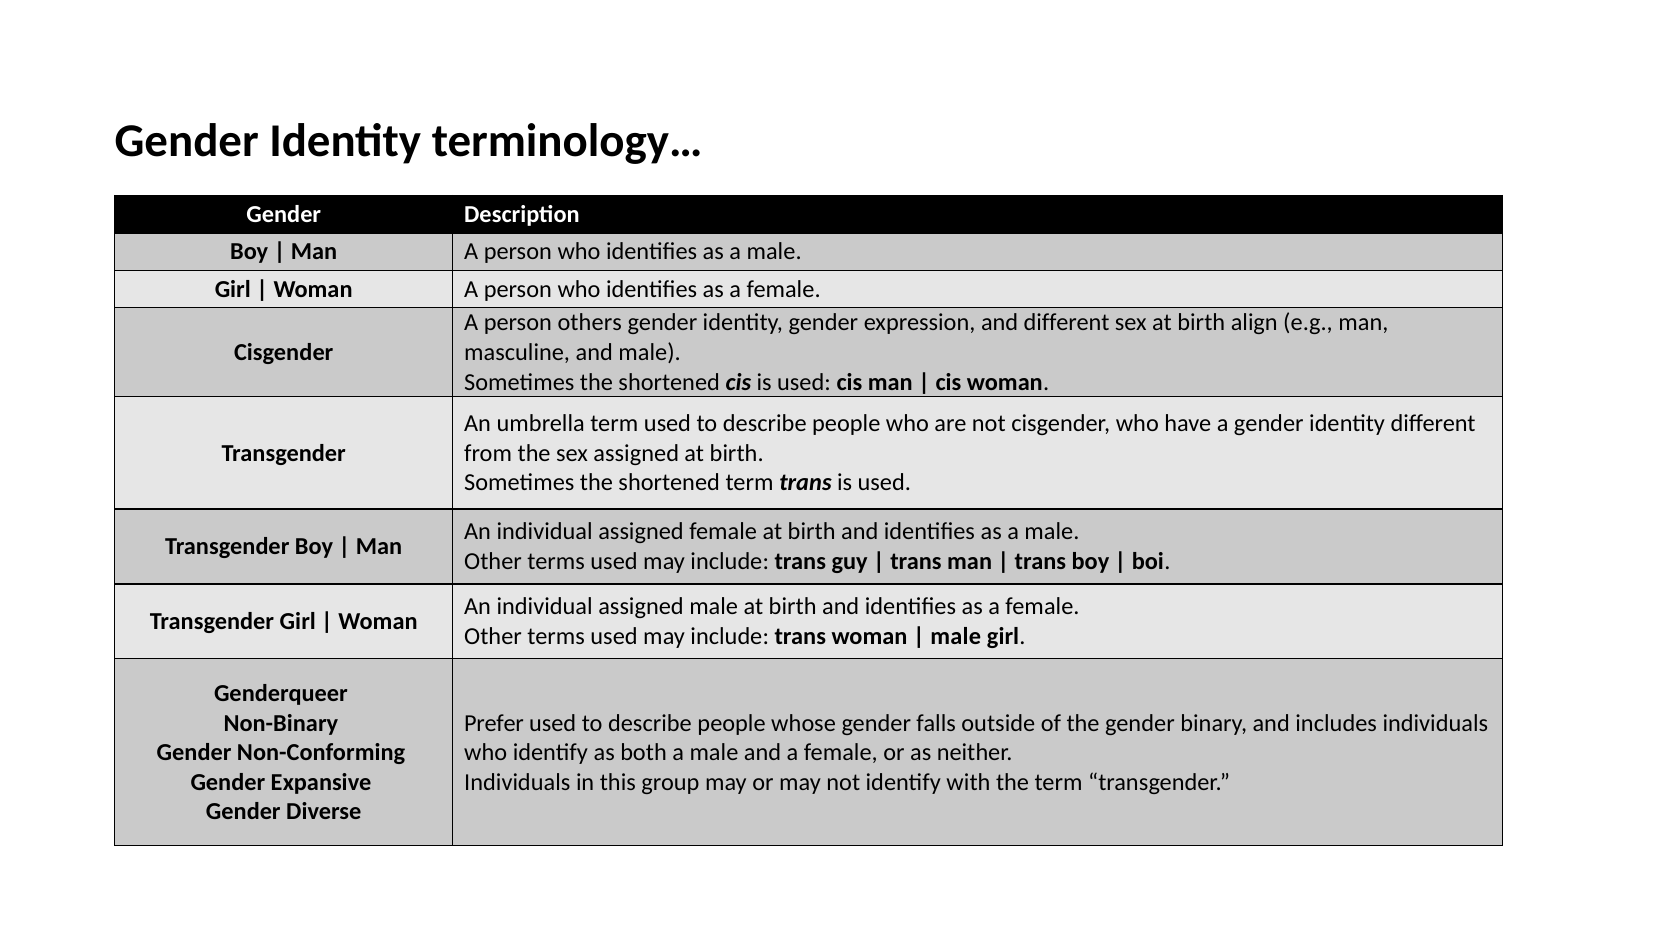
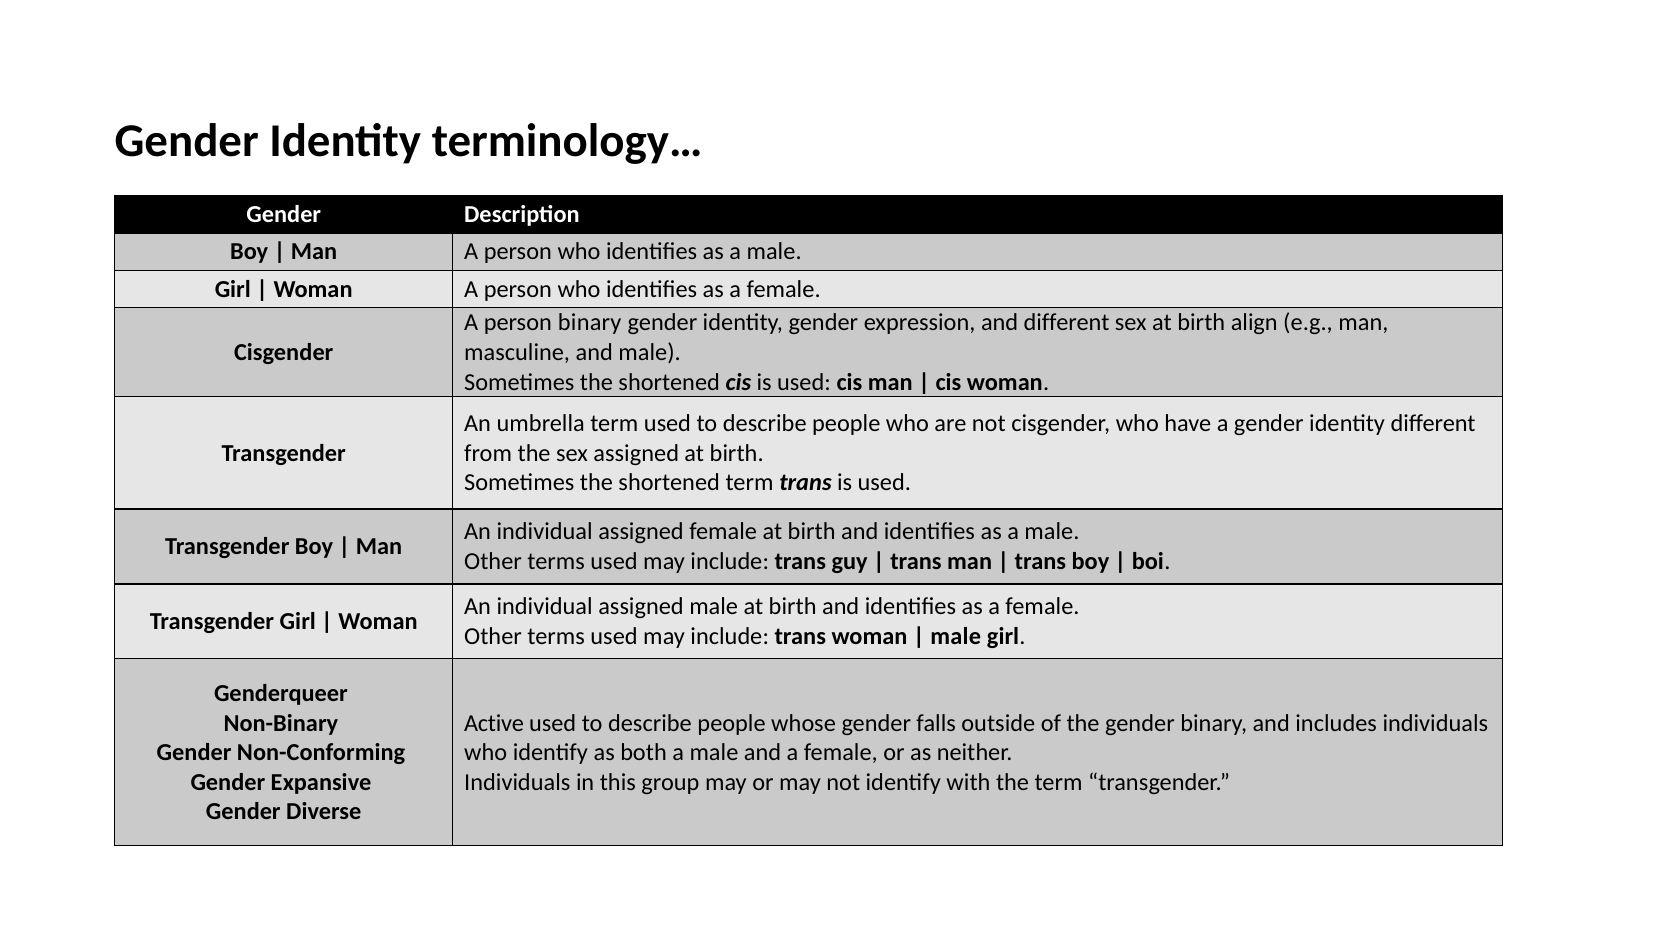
person others: others -> binary
Prefer: Prefer -> Active
